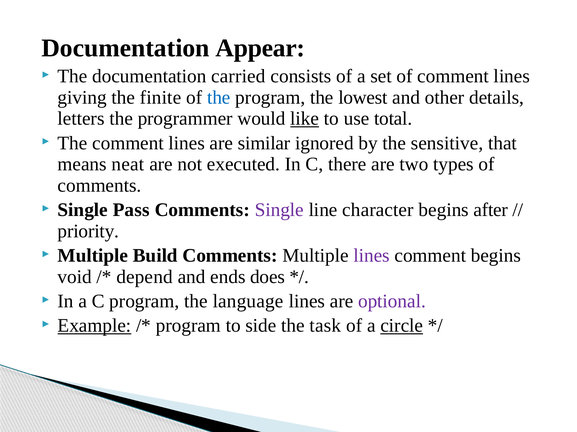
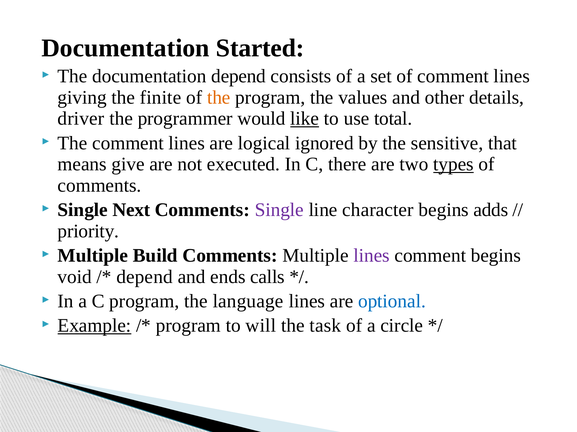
Appear: Appear -> Started
documentation carried: carried -> depend
the at (219, 98) colour: blue -> orange
lowest: lowest -> values
letters: letters -> driver
similar: similar -> logical
neat: neat -> give
types underline: none -> present
Pass: Pass -> Next
after: after -> adds
does: does -> calls
optional colour: purple -> blue
side: side -> will
circle underline: present -> none
